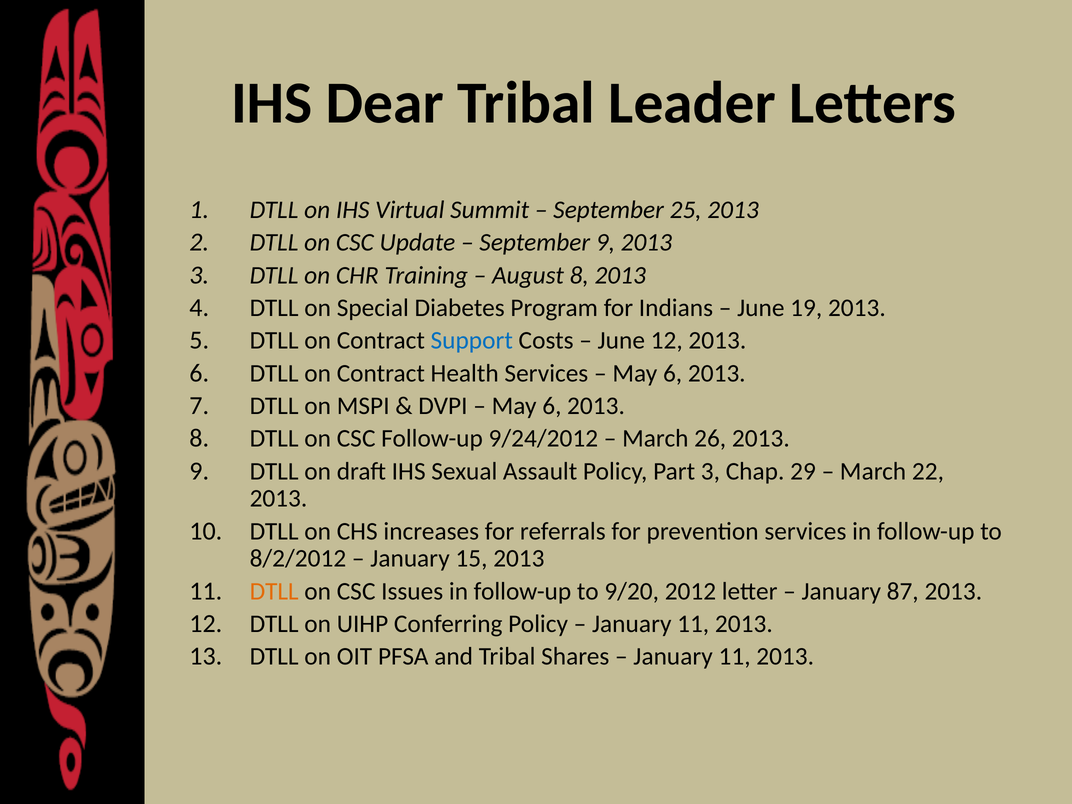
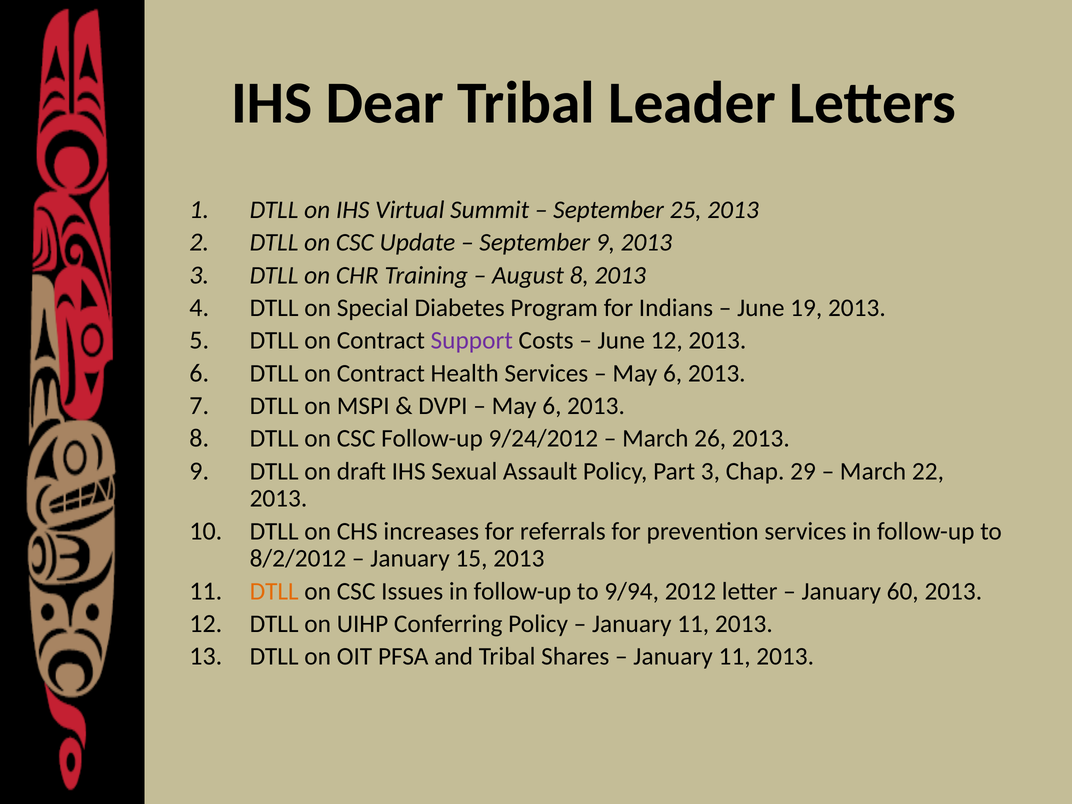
Support colour: blue -> purple
9/20: 9/20 -> 9/94
87: 87 -> 60
